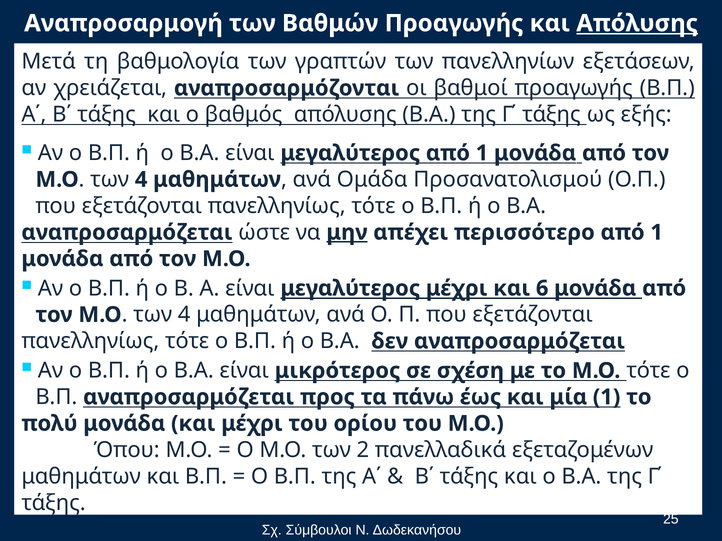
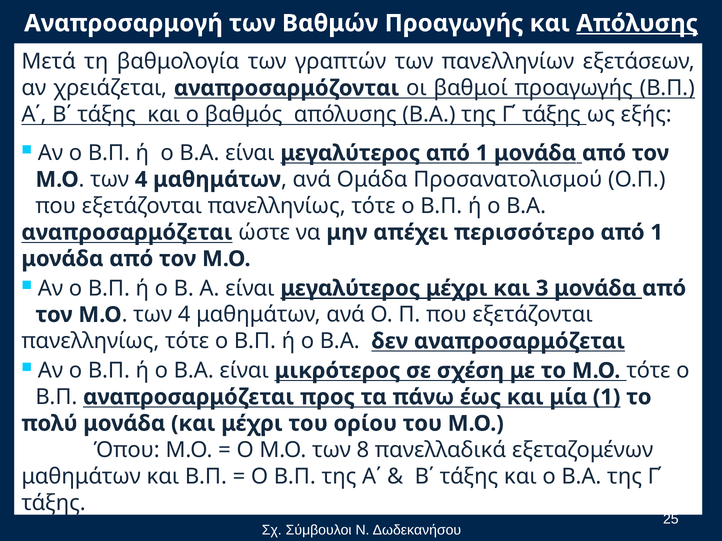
μην underline: present -> none
6: 6 -> 3
2: 2 -> 8
